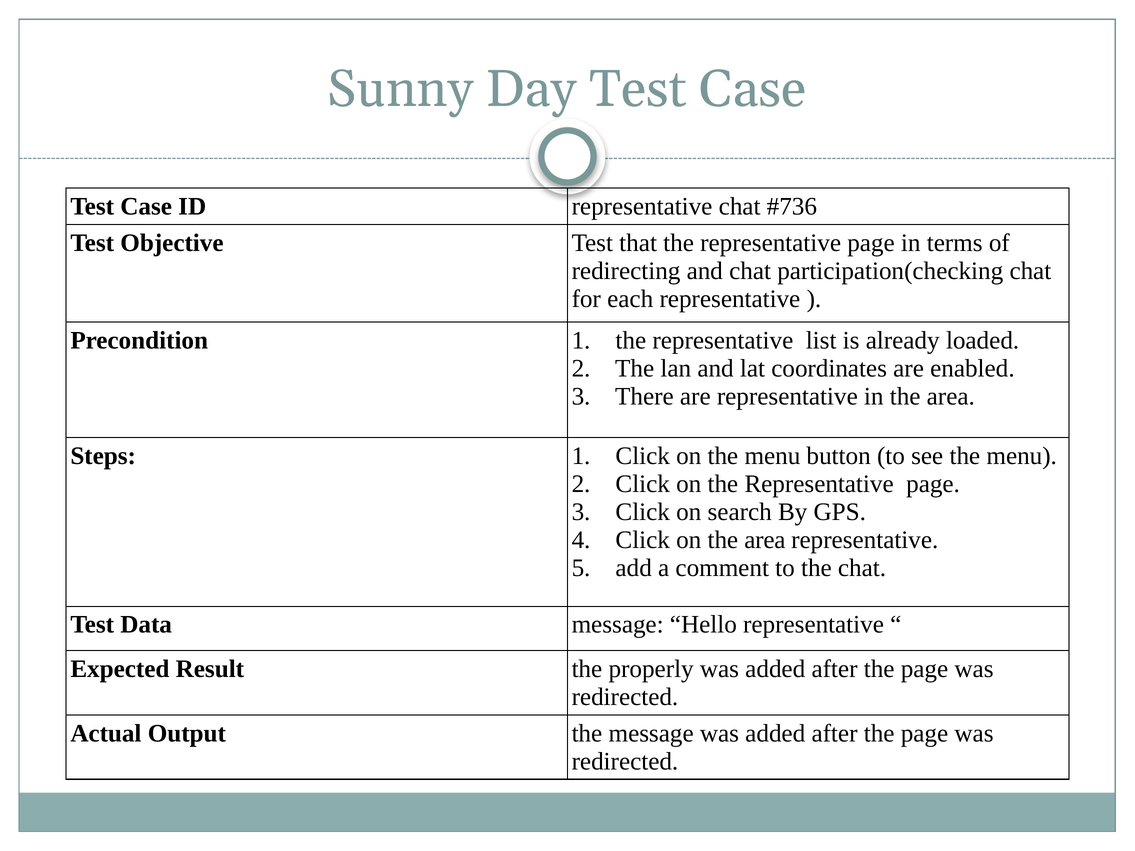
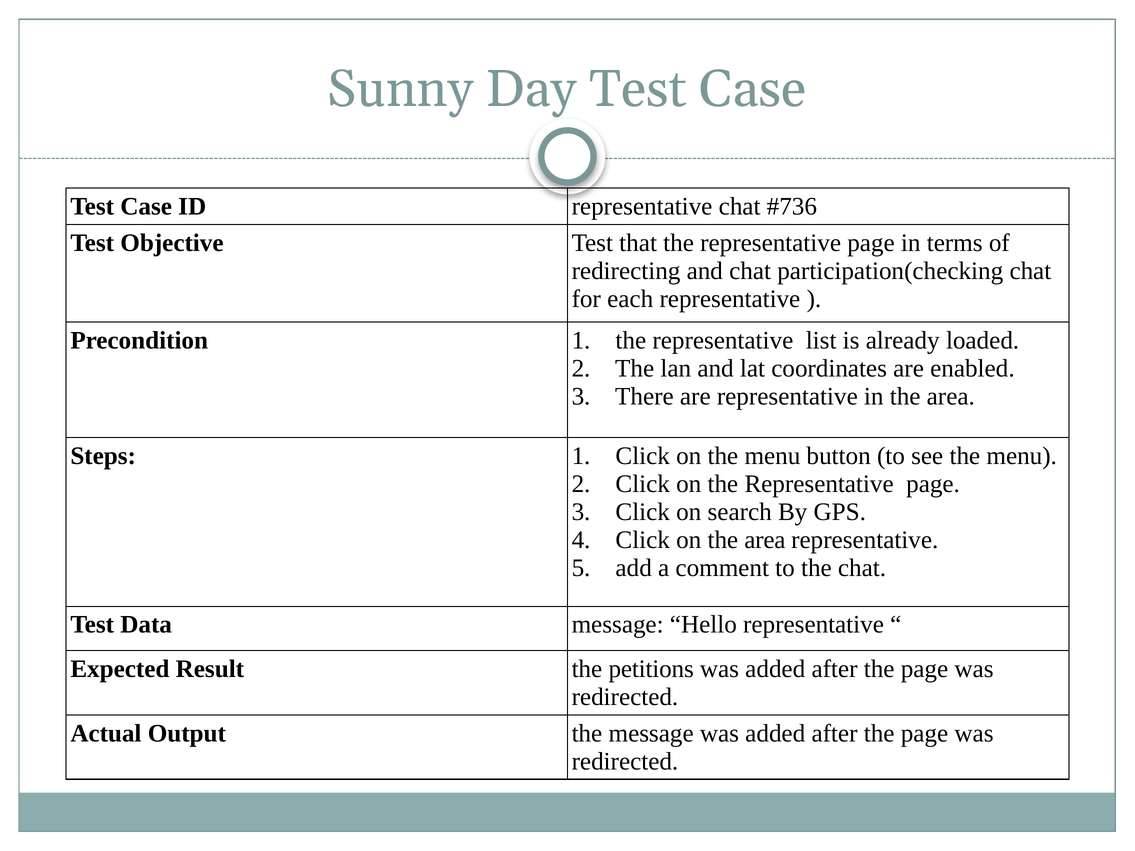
properly: properly -> petitions
